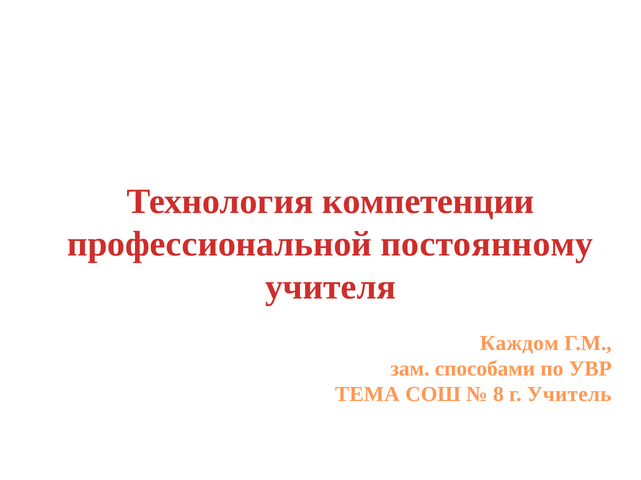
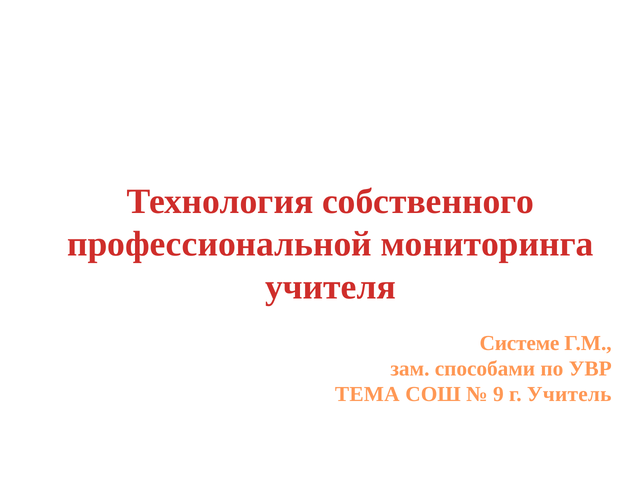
компетенции: компетенции -> собственного
постоянному: постоянному -> мониторинга
Каждом: Каждом -> Системе
8: 8 -> 9
